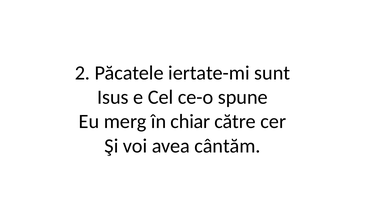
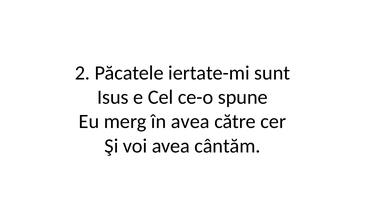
în chiar: chiar -> avea
